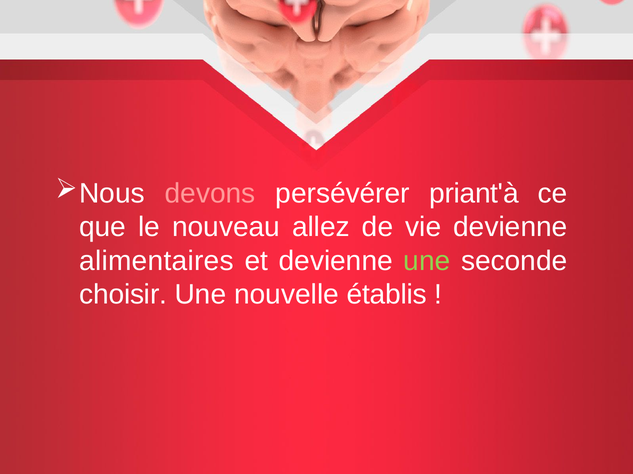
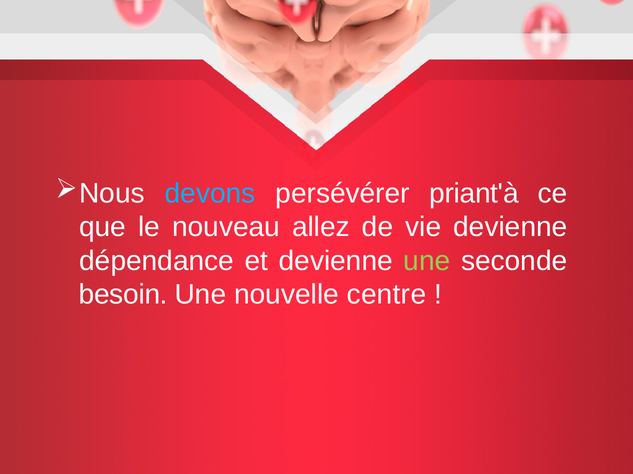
devons colour: pink -> light blue
alimentaires: alimentaires -> dépendance
choisir: choisir -> besoin
établis: établis -> centre
